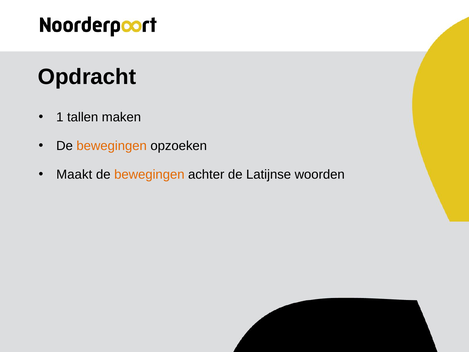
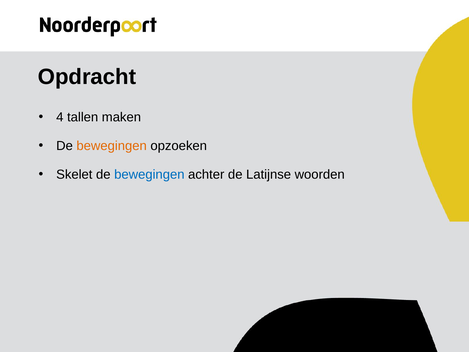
1: 1 -> 4
Maakt: Maakt -> Skelet
bewegingen at (149, 174) colour: orange -> blue
